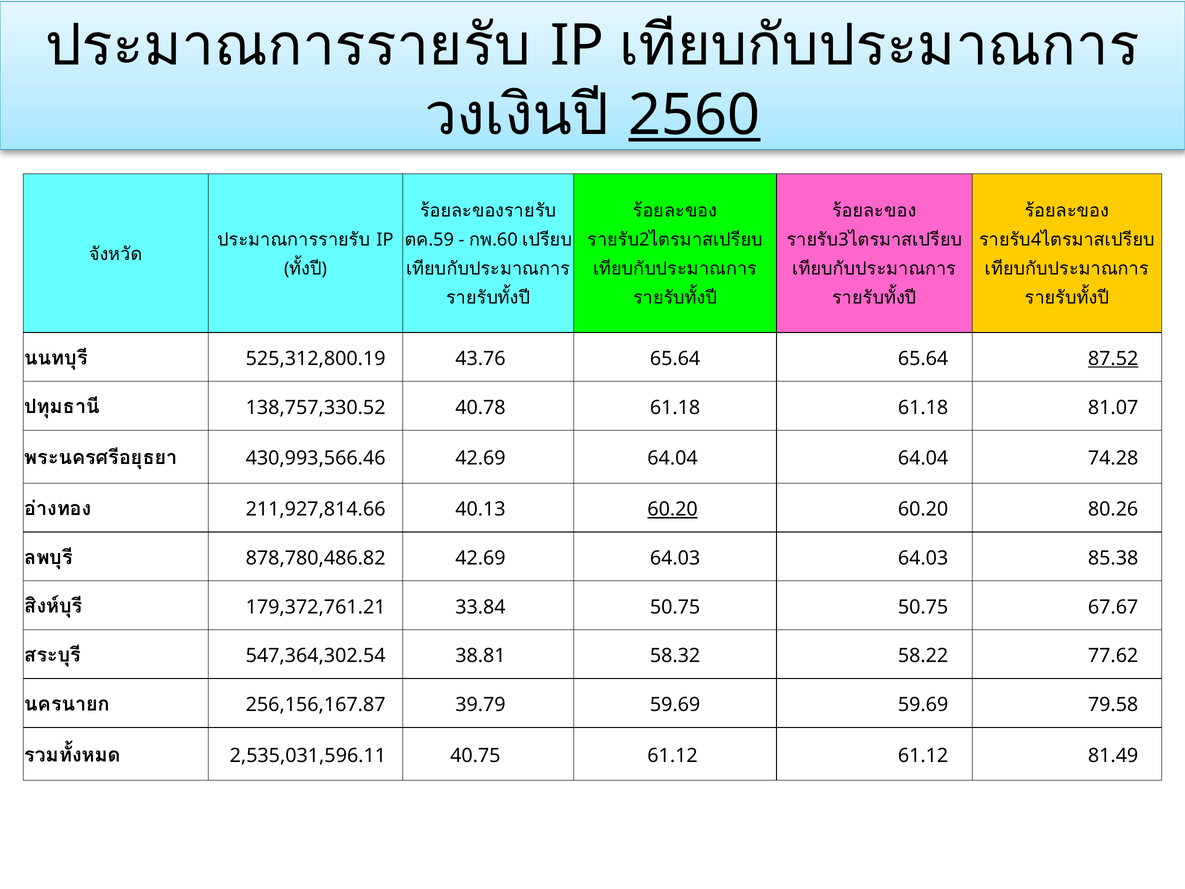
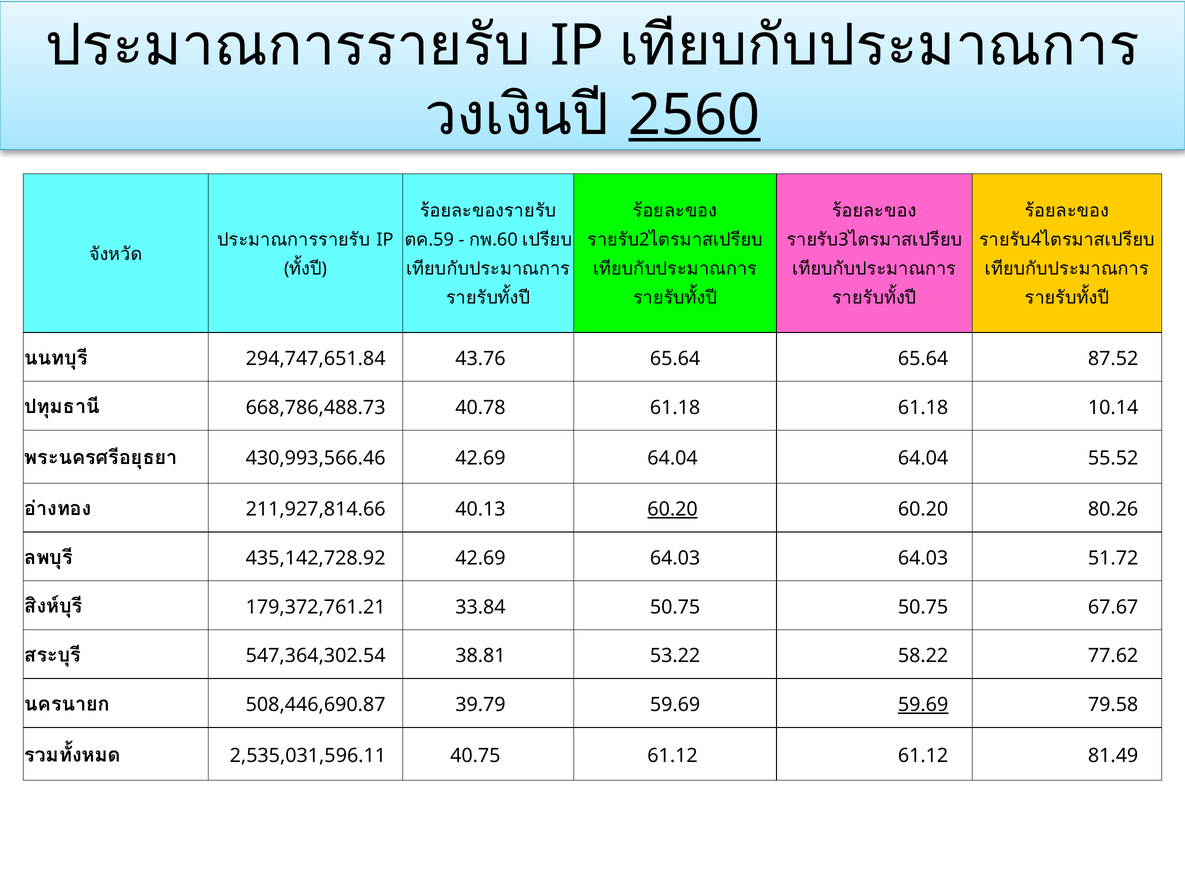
525,312,800.19: 525,312,800.19 -> 294,747,651.84
87.52 underline: present -> none
138,757,330.52: 138,757,330.52 -> 668,786,488.73
81.07: 81.07 -> 10.14
74.28: 74.28 -> 55.52
878,780,486.82: 878,780,486.82 -> 435,142,728.92
85.38: 85.38 -> 51.72
58.32: 58.32 -> 53.22
256,156,167.87: 256,156,167.87 -> 508,446,690.87
59.69 at (923, 705) underline: none -> present
